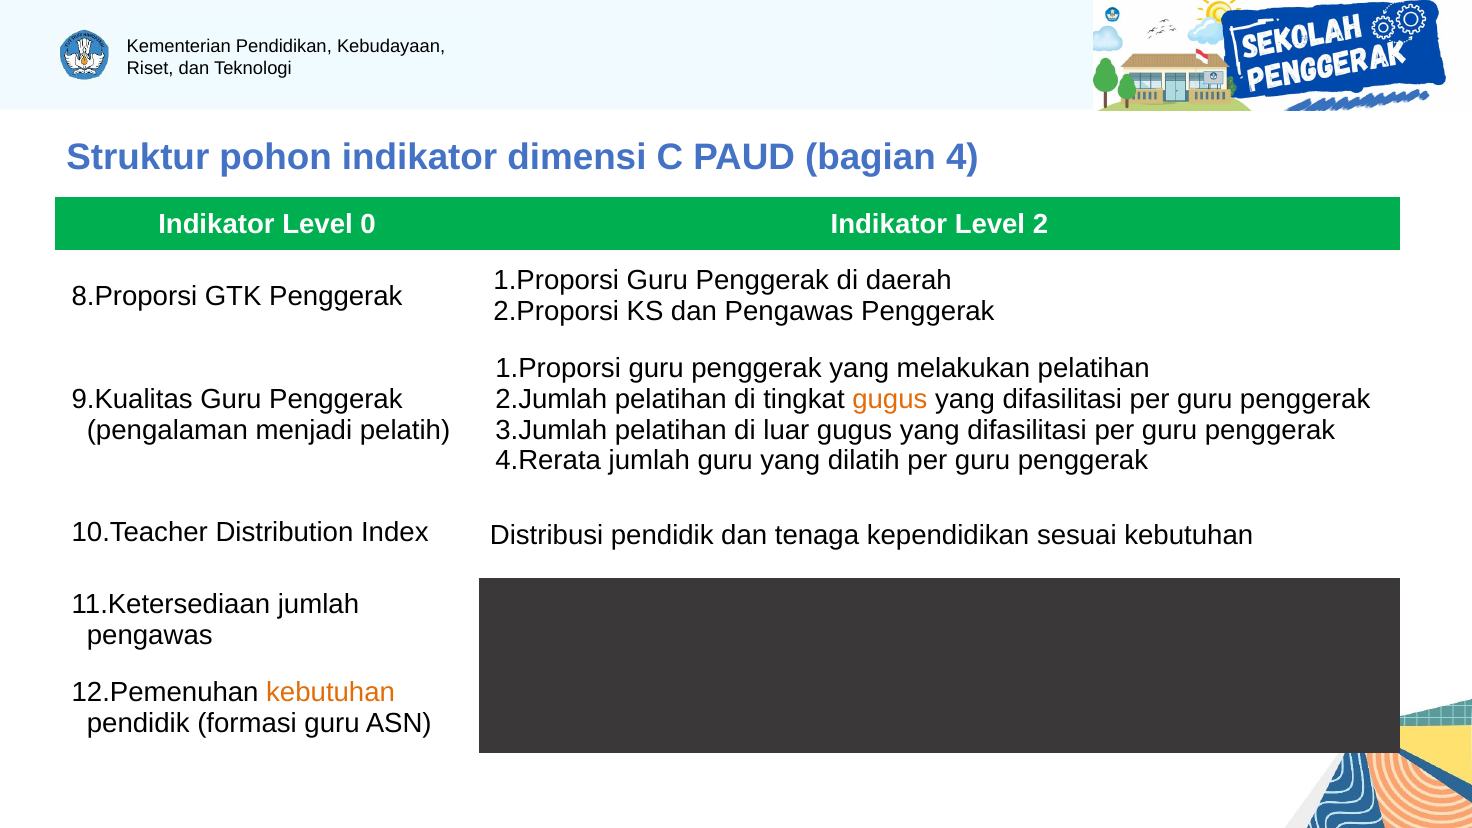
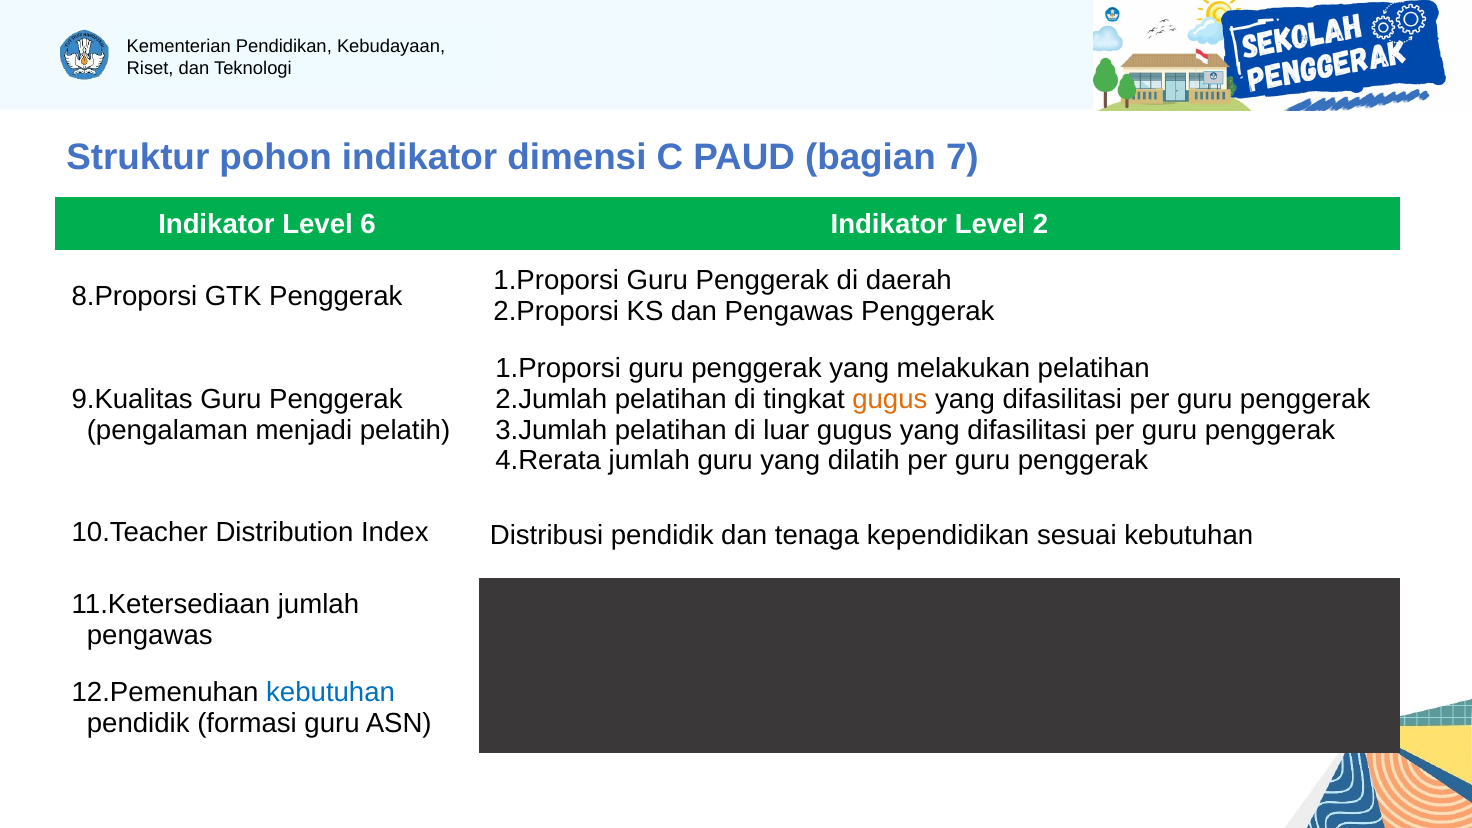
4: 4 -> 7
0: 0 -> 6
kebutuhan at (331, 692) colour: orange -> blue
